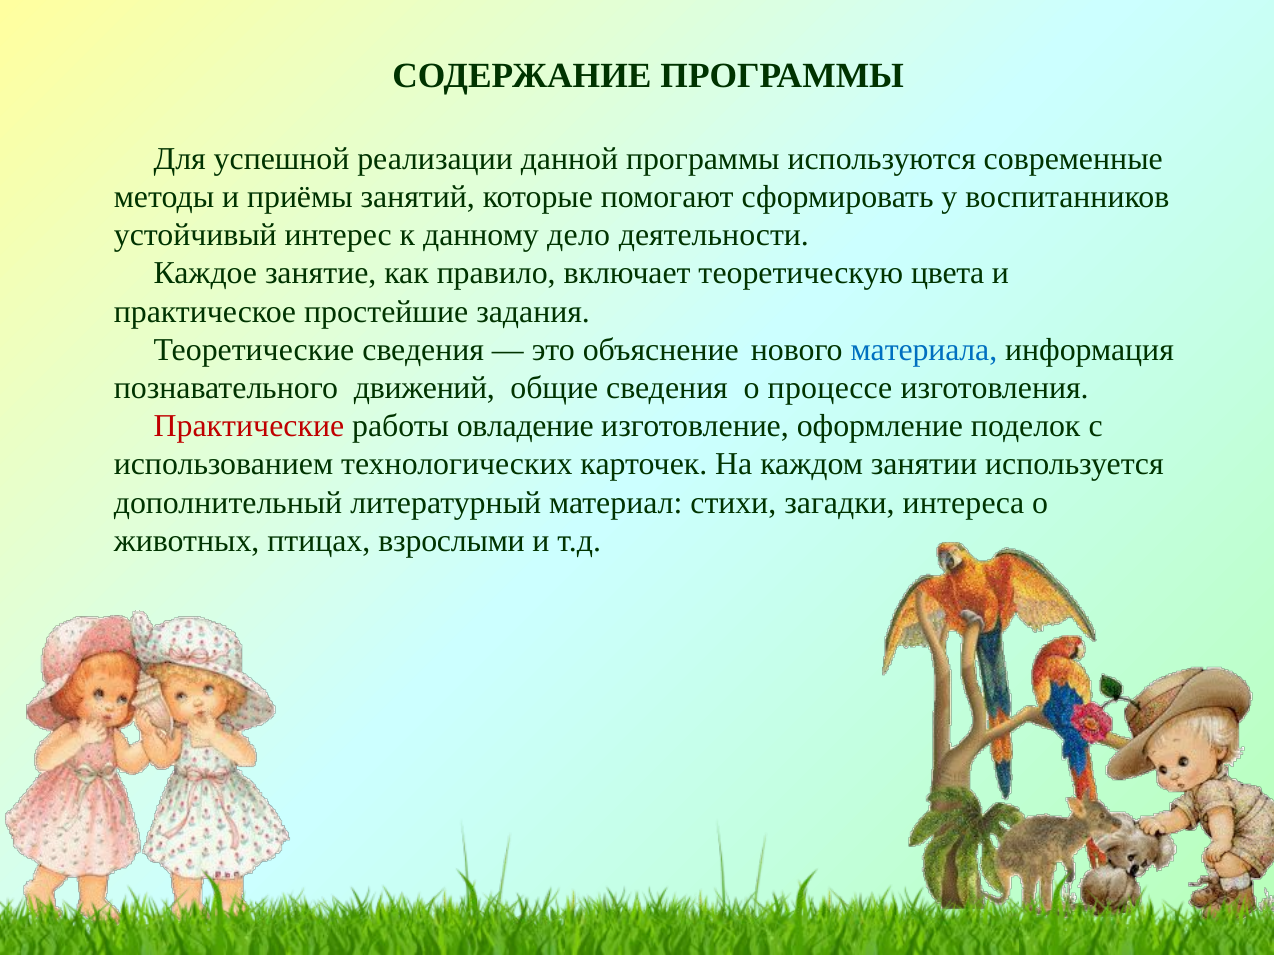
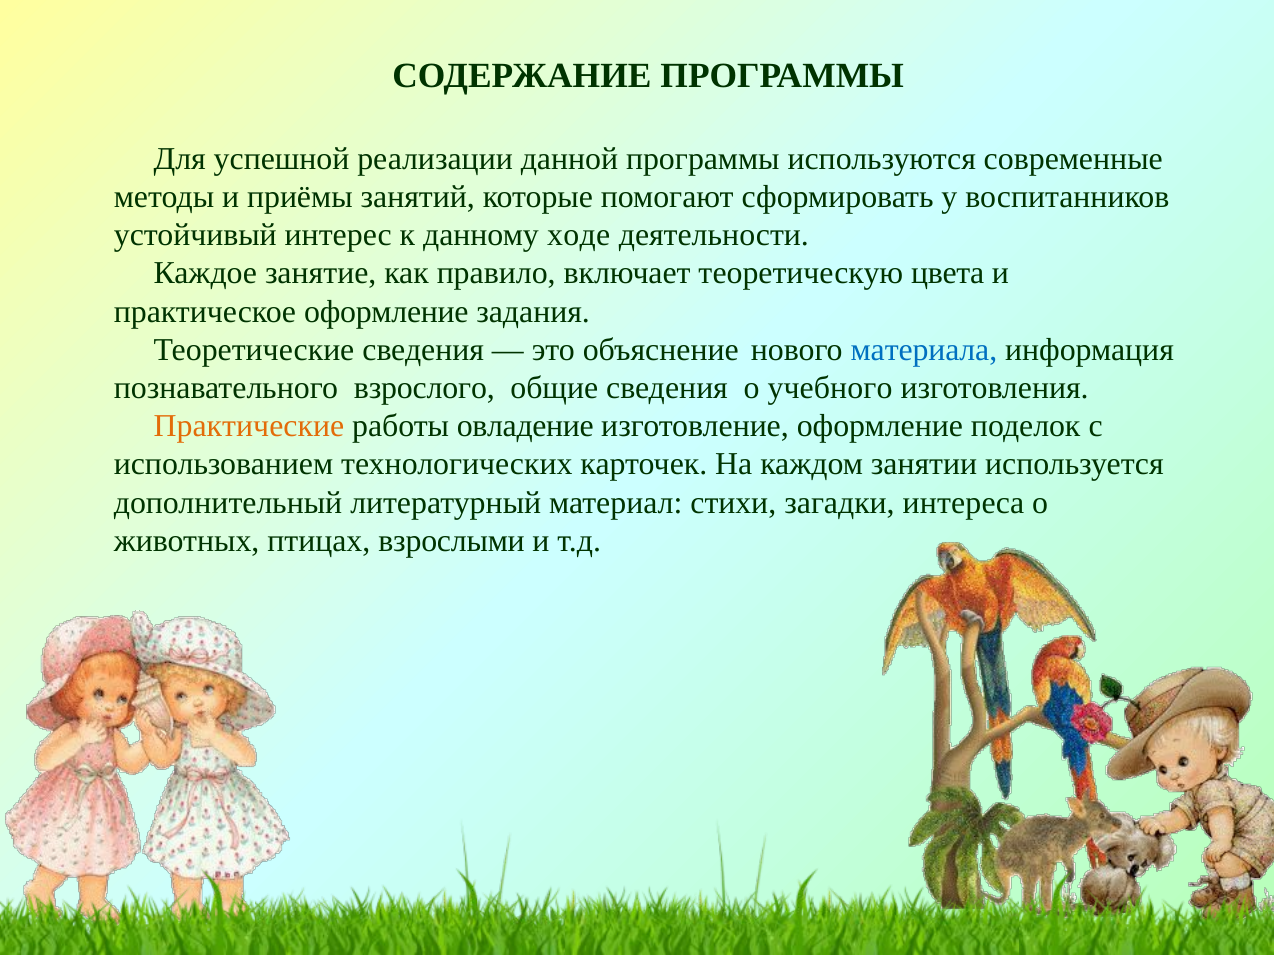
дело: дело -> ходе
практическое простейшие: простейшие -> оформление
движений: движений -> взрослого
процессе: процессе -> учебного
Практические colour: red -> orange
